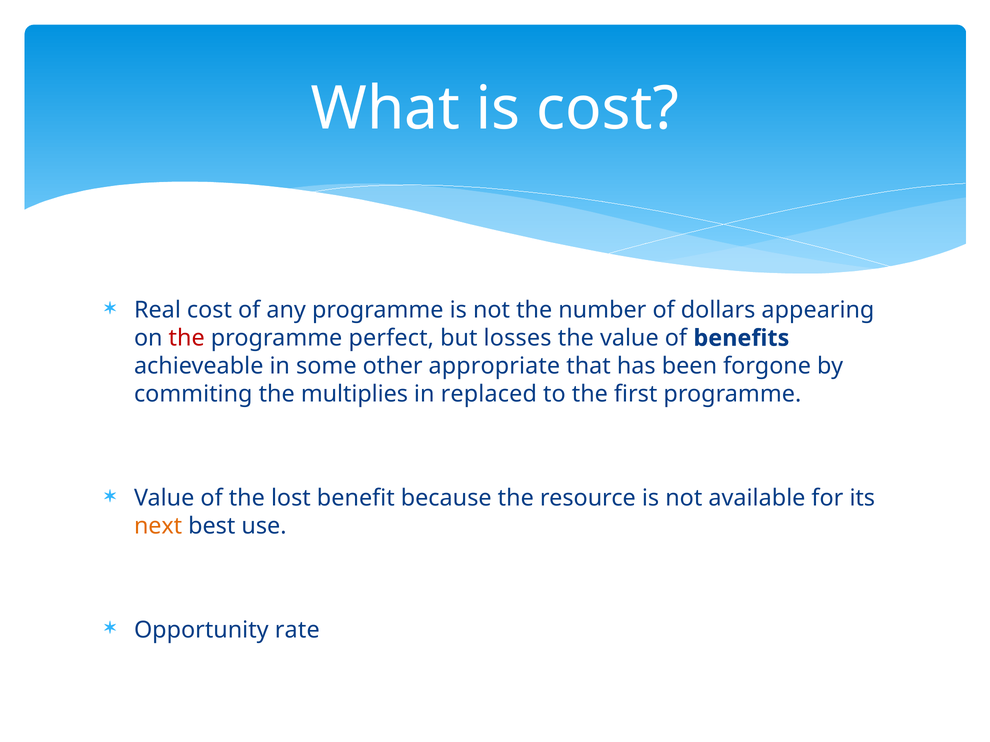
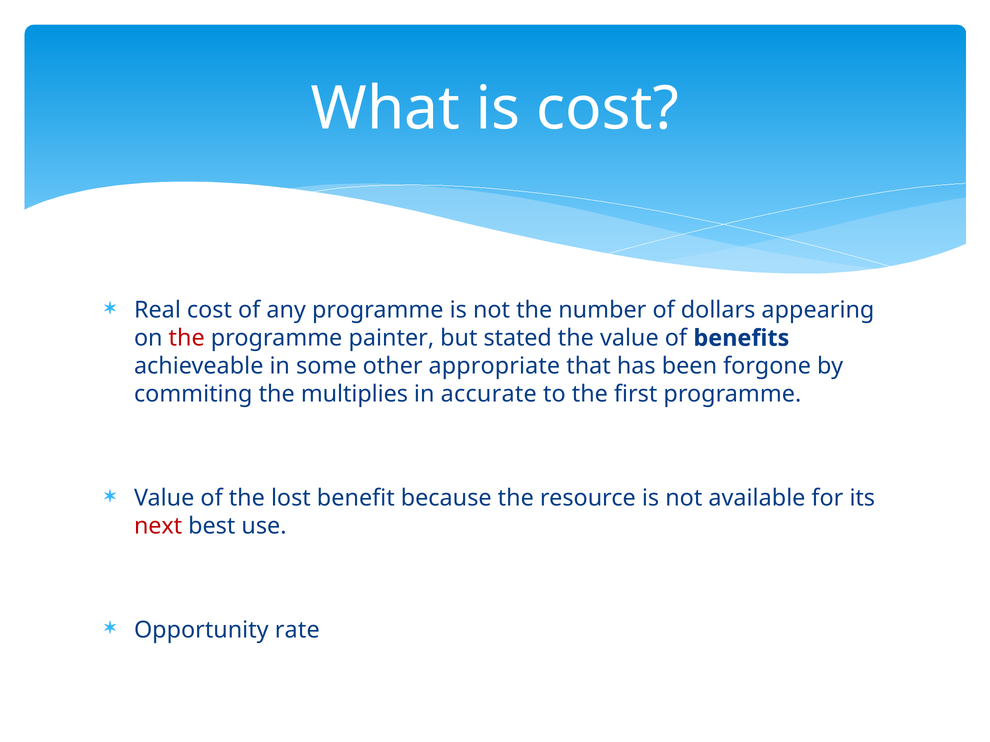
perfect: perfect -> painter
losses: losses -> stated
replaced: replaced -> accurate
next colour: orange -> red
